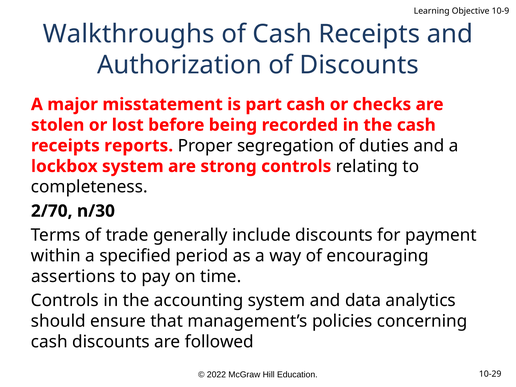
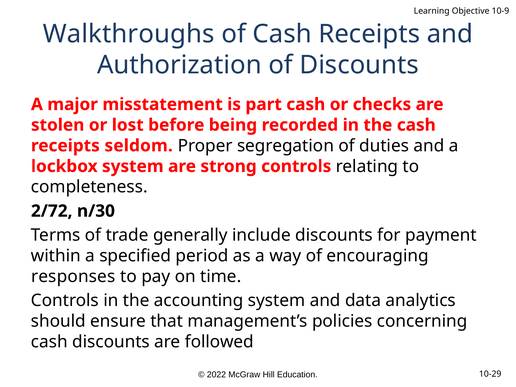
reports: reports -> seldom
2/70: 2/70 -> 2/72
assertions: assertions -> responses
